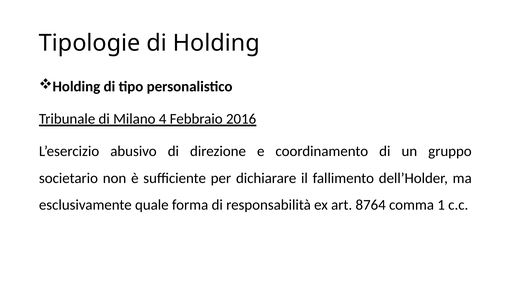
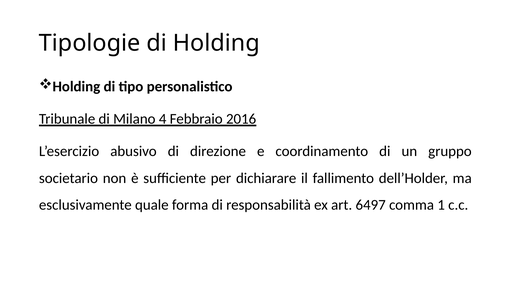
8764: 8764 -> 6497
